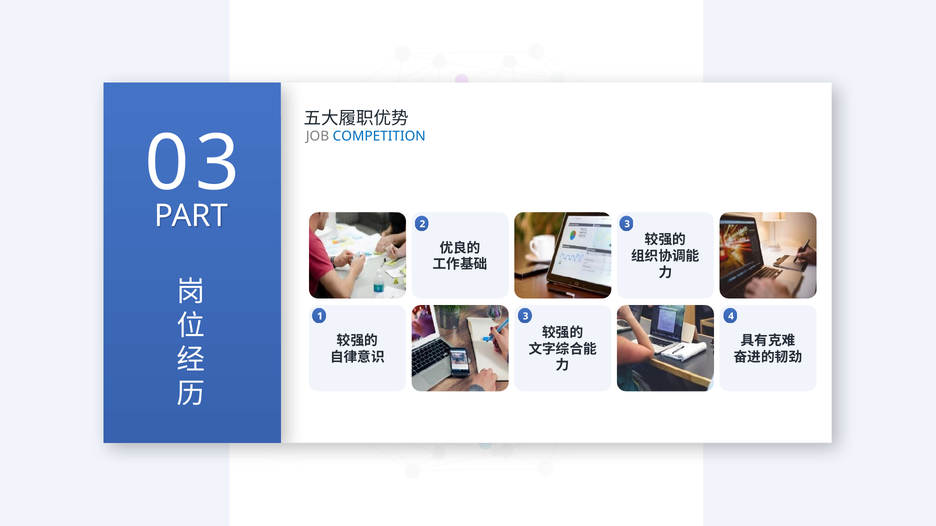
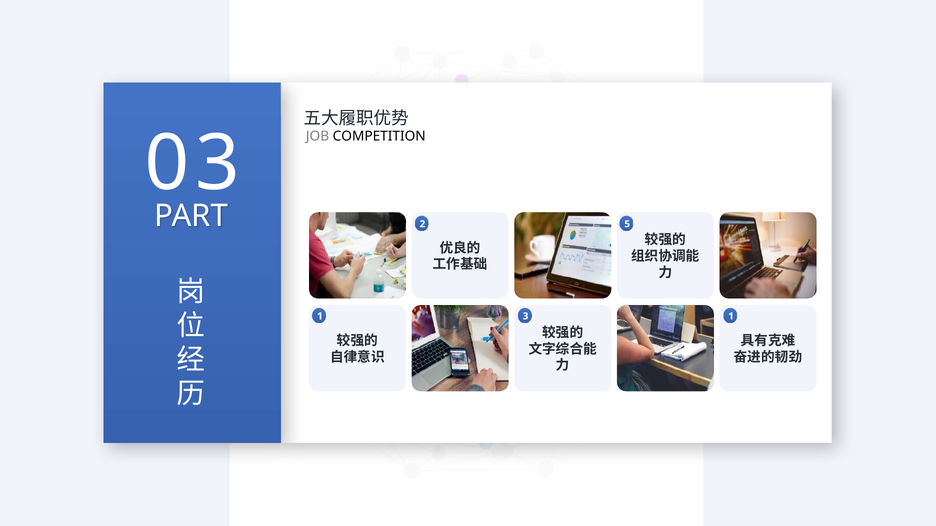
COMPETITION colour: blue -> black
2 3: 3 -> 5
3 4: 4 -> 1
